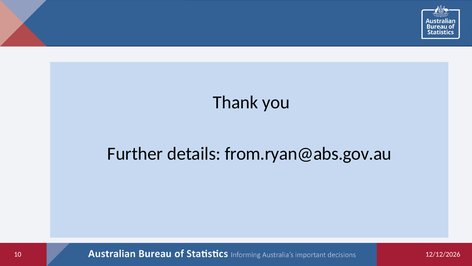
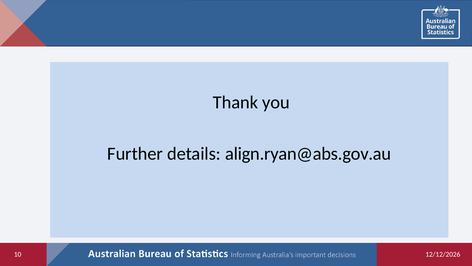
from.ryan@abs.gov.au: from.ryan@abs.gov.au -> align.ryan@abs.gov.au
